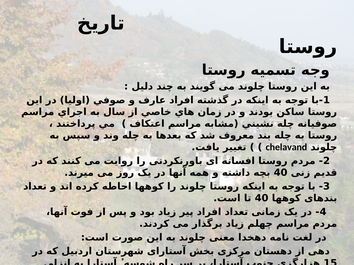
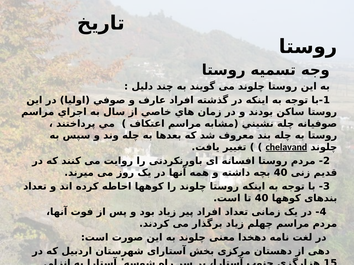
chelavand underline: none -> present
